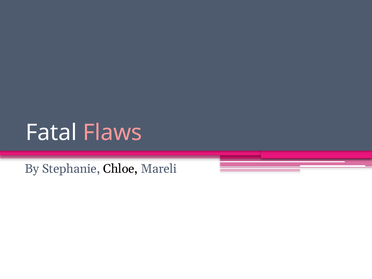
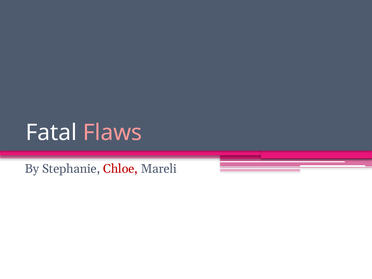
Chloe colour: black -> red
